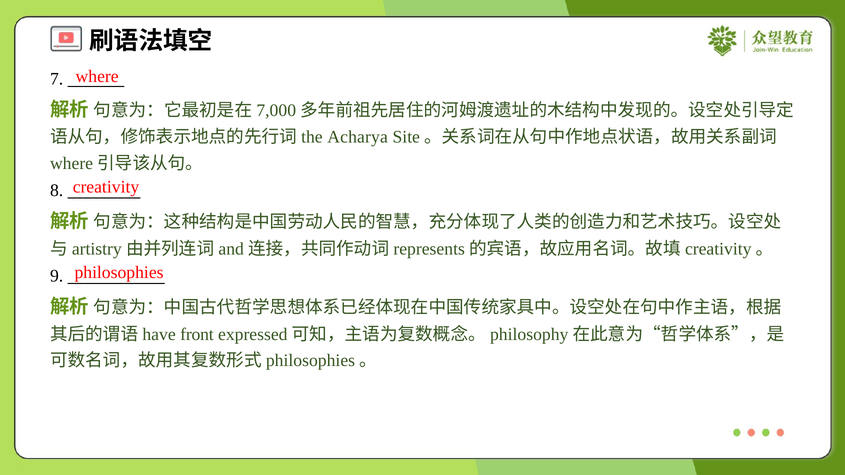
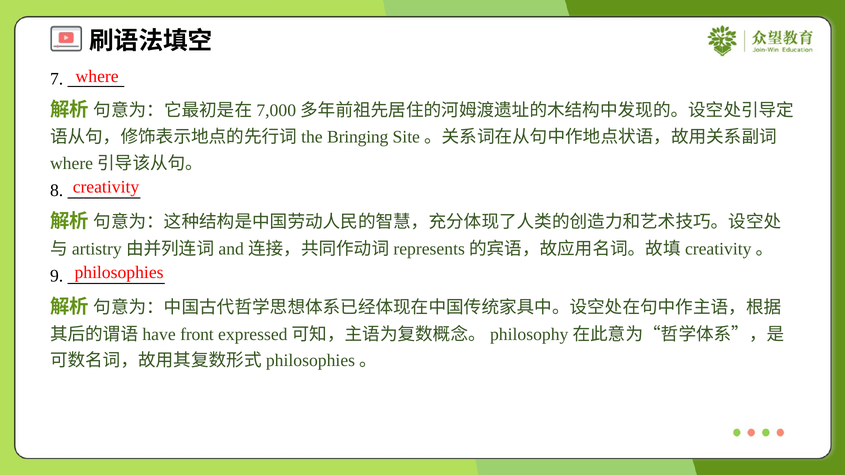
Acharya: Acharya -> Bringing
